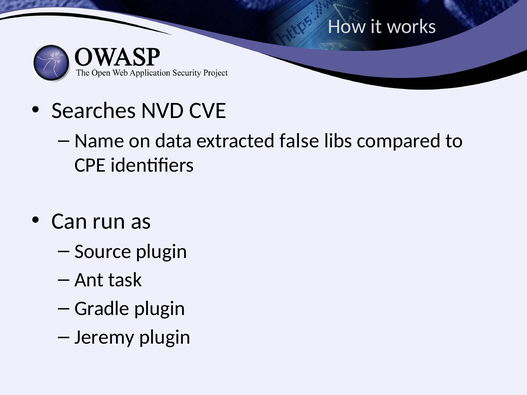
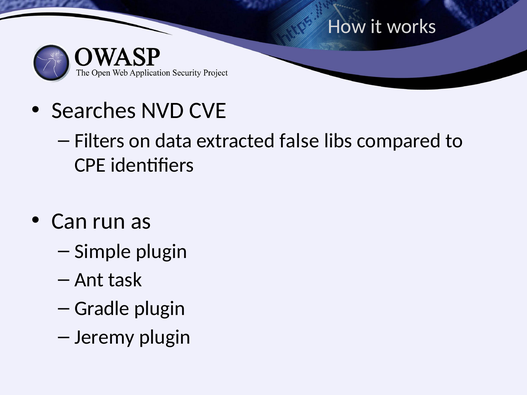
Name: Name -> Filters
Source: Source -> Simple
